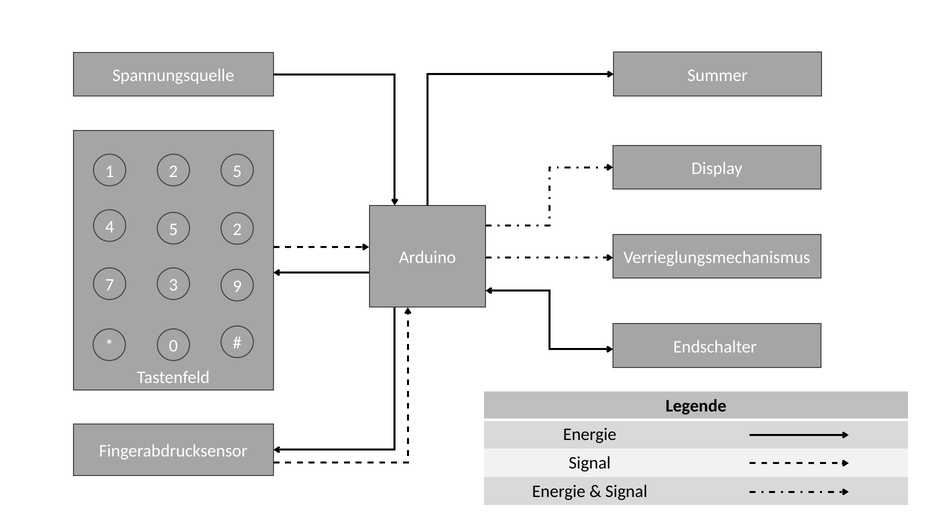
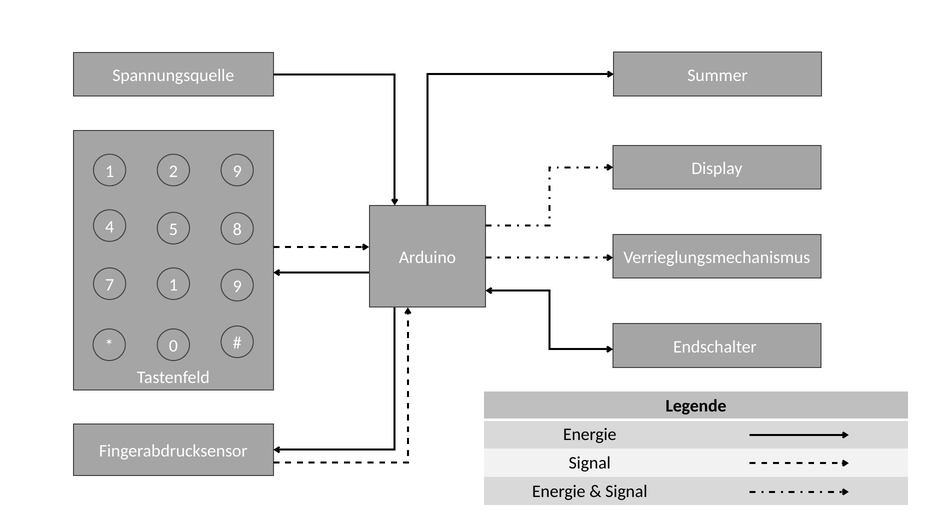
5 at (237, 171): 5 -> 9
5 2: 2 -> 8
7 3: 3 -> 1
